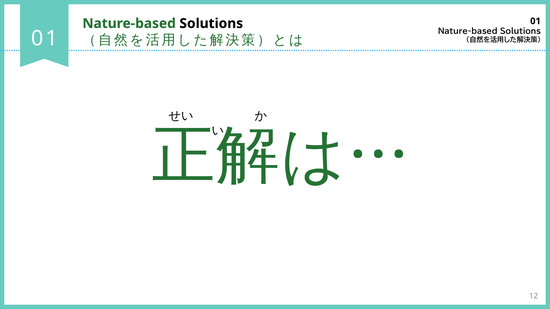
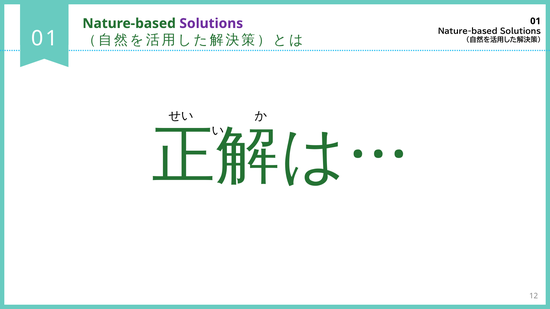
Solutions at (211, 23) colour: black -> purple
